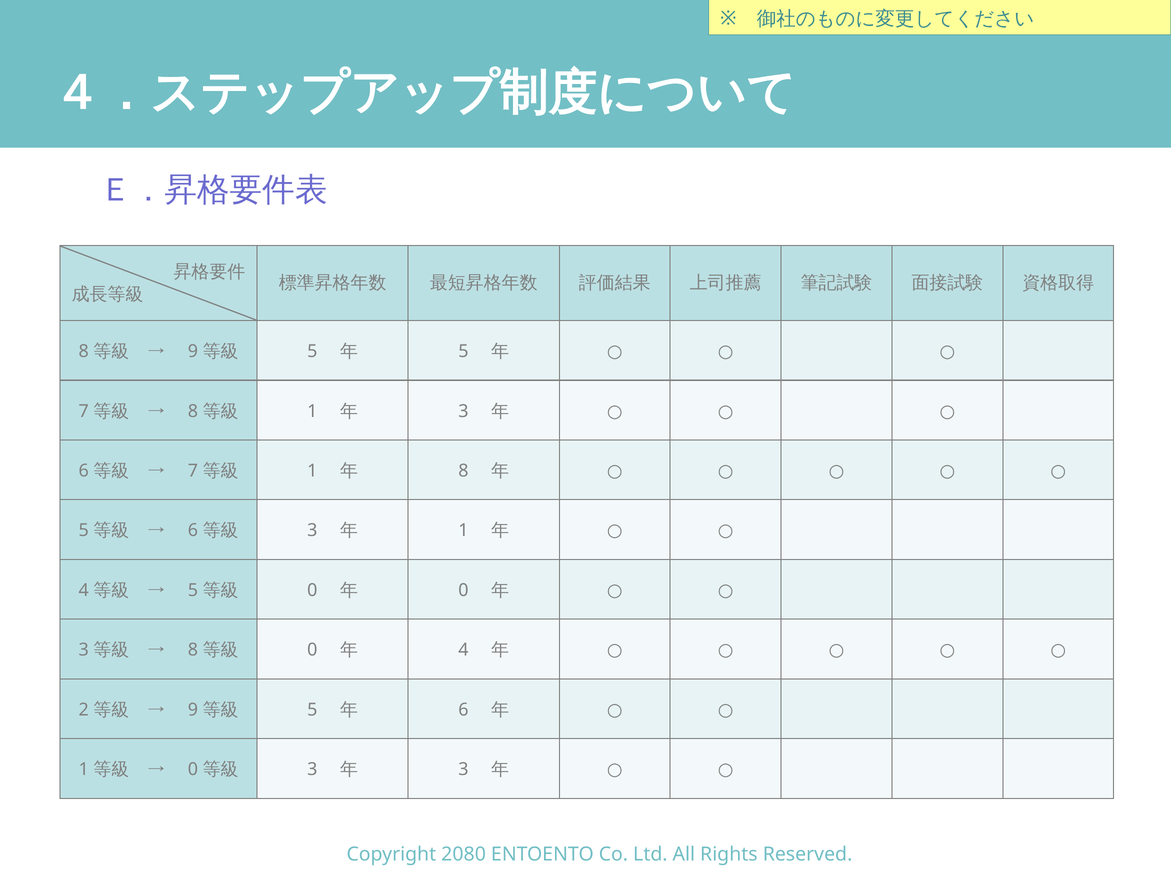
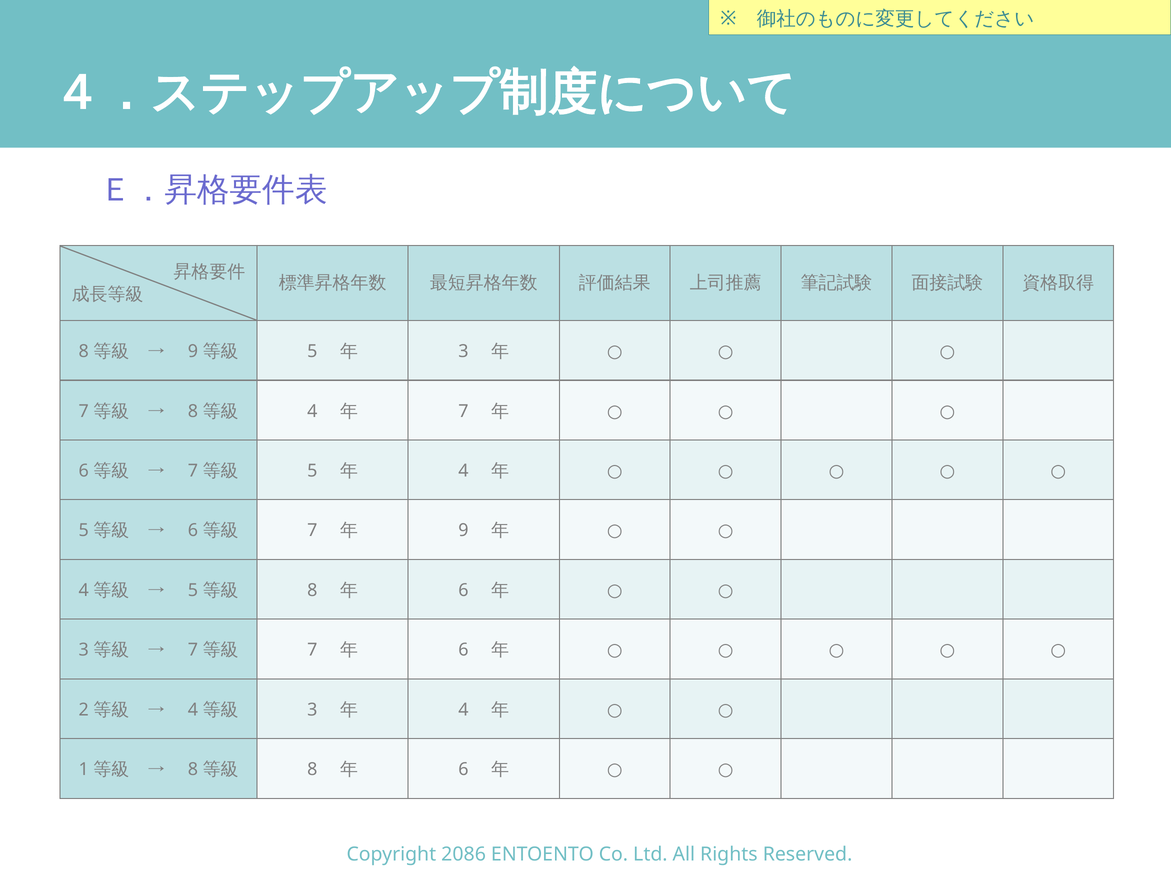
5 at (463, 351): 5 -> 3
1 at (312, 411): 1 -> 4
3 at (463, 411): 3 -> 7
1 at (312, 471): 1 -> 5
8 at (463, 471): 8 -> 4
3 at (312, 531): 3 -> 7
1 at (463, 531): 1 -> 9
0 at (312, 590): 0 -> 8
0 at (463, 590): 0 -> 6
8 at (193, 650): 8 -> 7
0 at (312, 650): 0 -> 7
4 at (463, 650): 4 -> 6
9 at (193, 710): 9 -> 4
5 at (312, 710): 5 -> 3
6 at (463, 710): 6 -> 4
0 at (193, 770): 0 -> 8
3 at (312, 770): 3 -> 8
3 at (463, 770): 3 -> 6
2080: 2080 -> 2086
